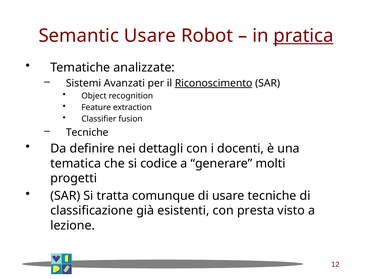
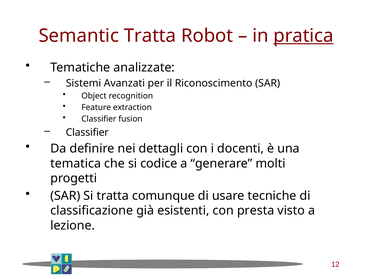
Semantic Usare: Usare -> Tratta
Riconoscimento underline: present -> none
Tecniche at (87, 132): Tecniche -> Classifier
